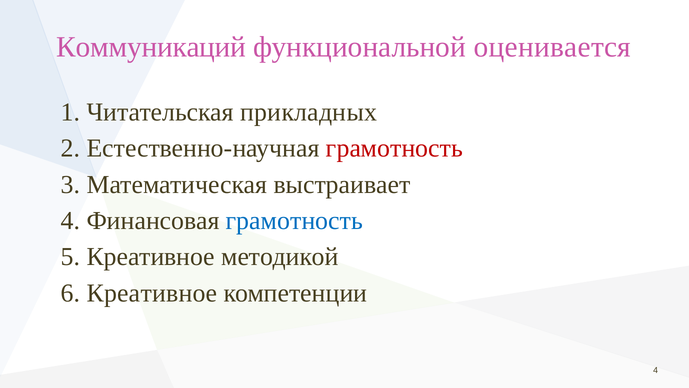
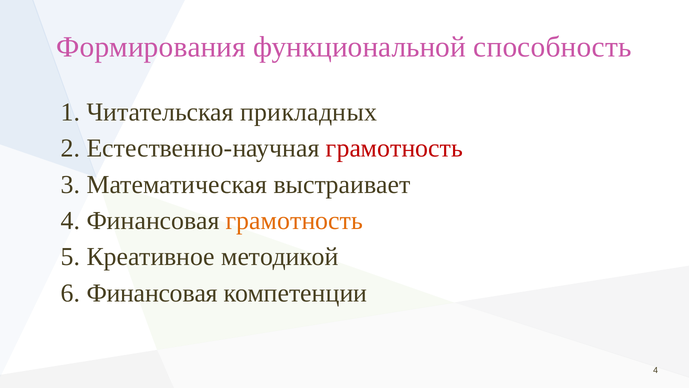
Коммуникаций: Коммуникаций -> Формирования
оценивается: оценивается -> способность
грамотность at (294, 220) colour: blue -> orange
6 Креативное: Креативное -> Финансовая
